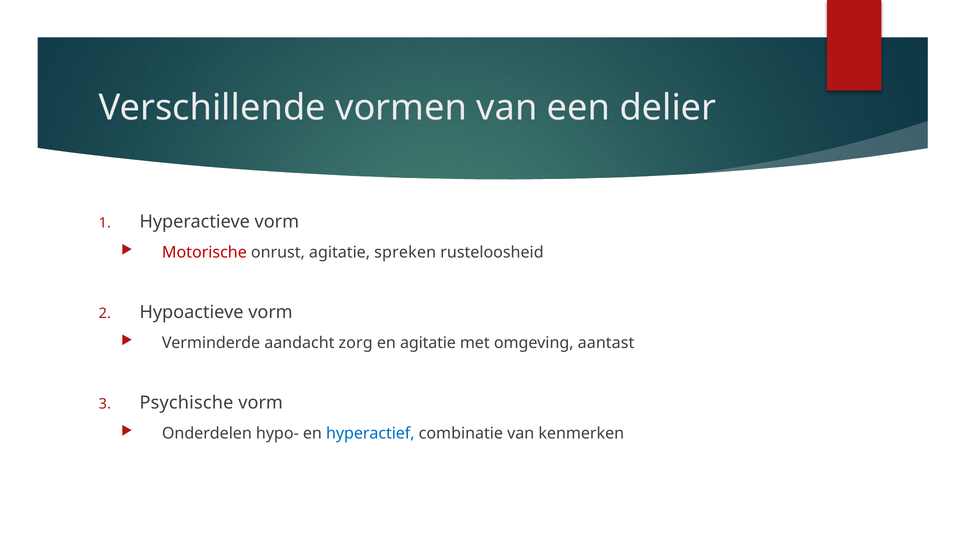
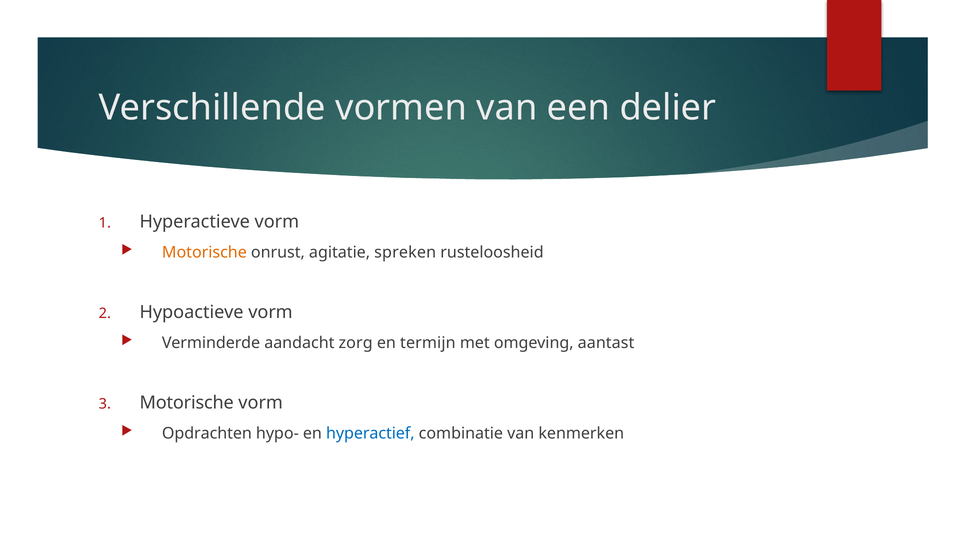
Motorische at (204, 252) colour: red -> orange
en agitatie: agitatie -> termijn
Psychische at (186, 403): Psychische -> Motorische
Onderdelen: Onderdelen -> Opdrachten
